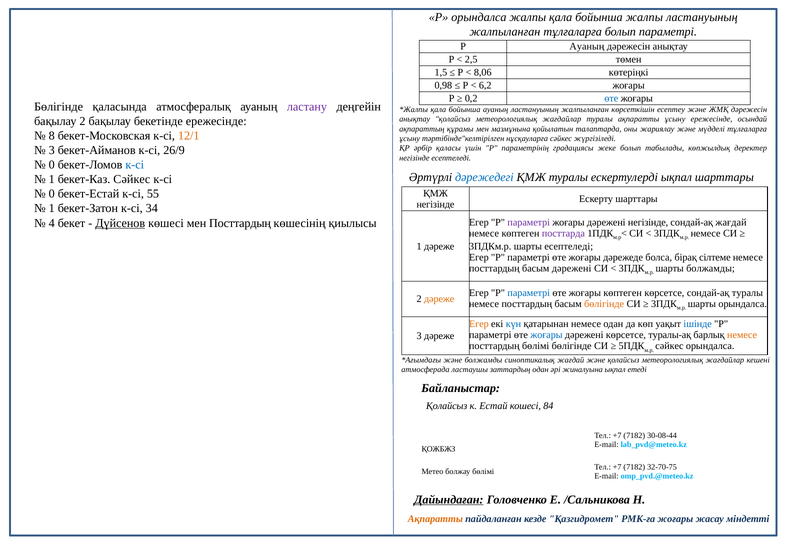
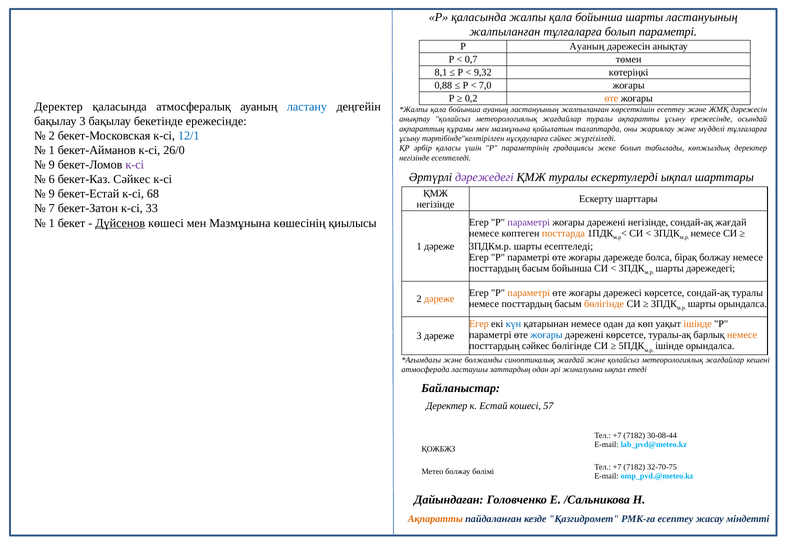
Р орындалса: орындалса -> қаласында
бойынша жалпы: жалпы -> шарты
2,5: 2,5 -> 0,7
1,5: 1,5 -> 8,1
8,06: 8,06 -> 9,32
0,98: 0,98 -> 0,88
6,2: 6,2 -> 7,0
өте at (611, 98) colour: blue -> orange
Бөлігінде at (59, 107): Бөлігінде -> Деректер
ластану colour: purple -> blue
бақылау 2: 2 -> 3
8 at (52, 136): 8 -> 2
12/1 colour: orange -> blue
3 at (52, 150): 3 -> 1
26/9: 26/9 -> 26/0
0 at (52, 165): 0 -> 9
к-сі at (135, 165) colour: blue -> purple
дәрежедегі at (484, 177) colour: blue -> purple
1 at (52, 179): 1 -> 6
0 at (52, 194): 0 -> 9
55: 55 -> 68
1 at (52, 208): 1 -> 7
34: 34 -> 33
4 at (52, 223): 4 -> 1
көшесі мен Посттардың: Посттардың -> Мазмұнына
посттарда colour: purple -> orange
бірақ сілтеме: сілтеме -> болжау
басым дәрежені: дәрежені -> бойынша
шарты болжамды: болжамды -> дәрежедегі
параметрі at (529, 293) colour: blue -> orange
жоғары көптеген: көптеген -> дәрежесі
ішінде at (698, 324) colour: blue -> orange
посттардың бөлімі: бөлімі -> сәйкес
сәйкес at (669, 346): сәйкес -> ішінде
Қолайсыз at (447, 406): Қолайсыз -> Деректер
84: 84 -> 57
Дайындаған underline: present -> none
РМК-ға жоғары: жоғары -> есептеу
